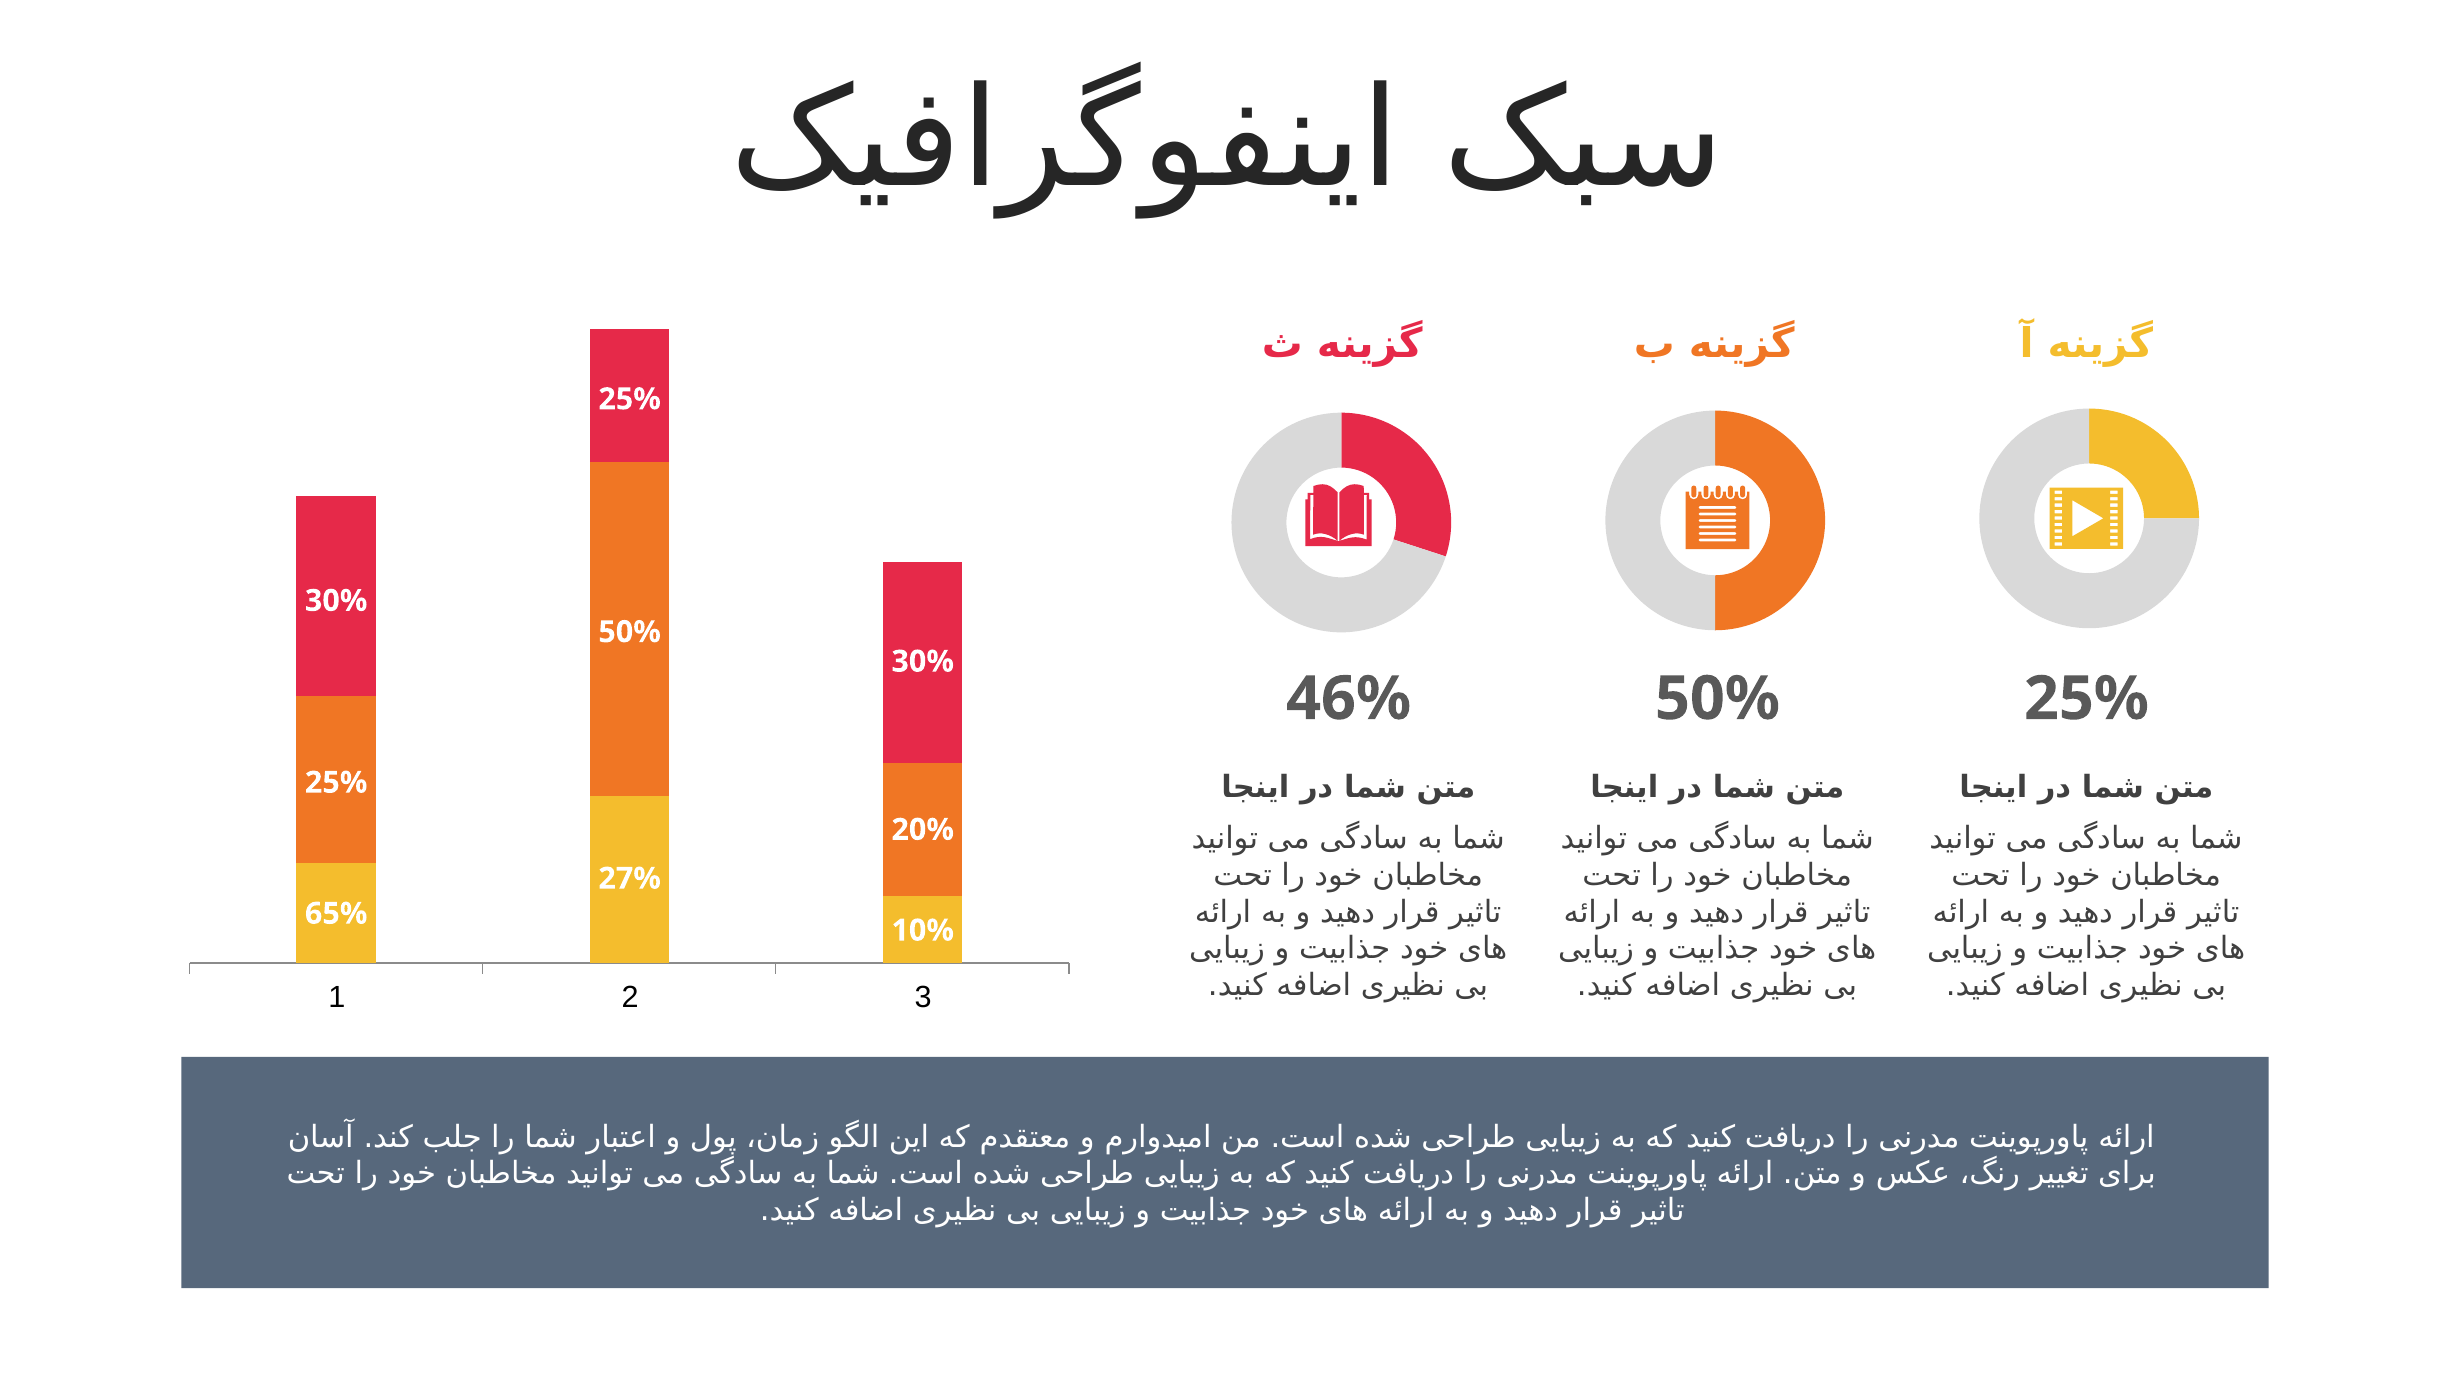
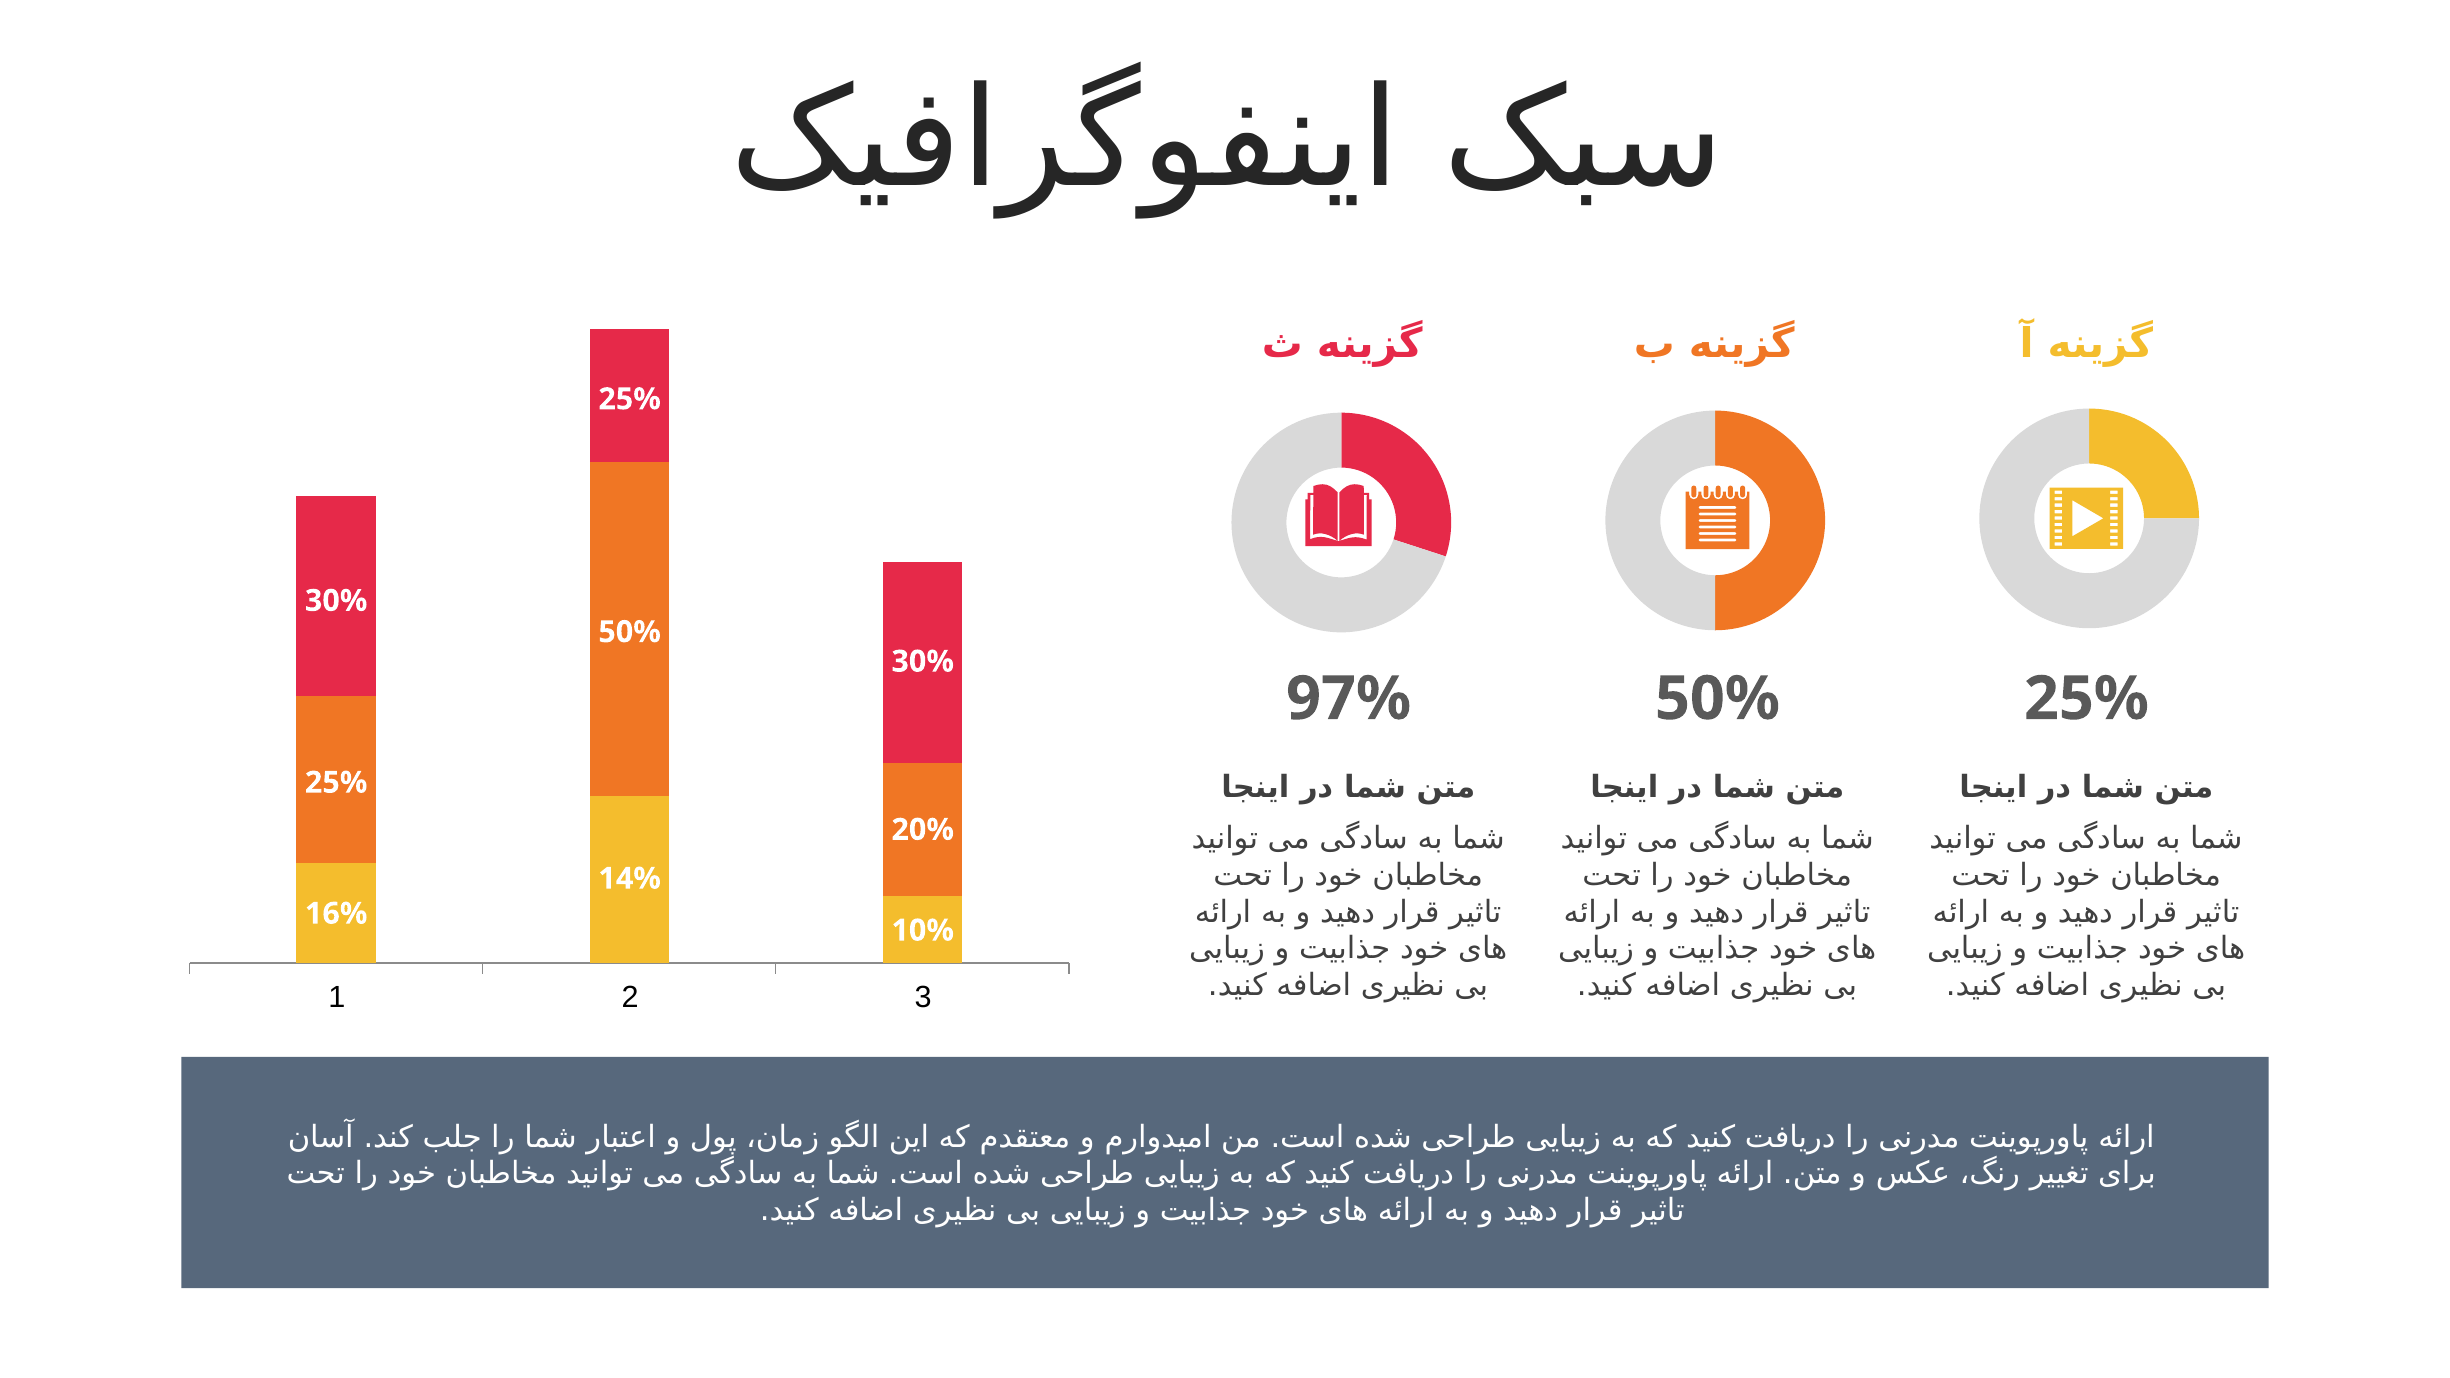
46%: 46% -> 97%
27%: 27% -> 14%
65%: 65% -> 16%
